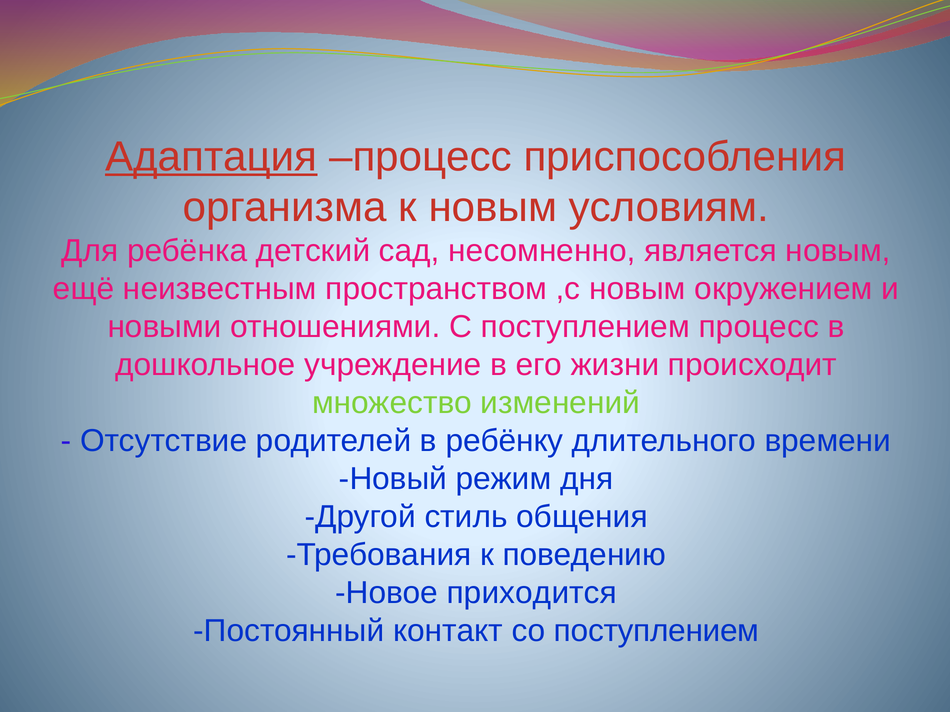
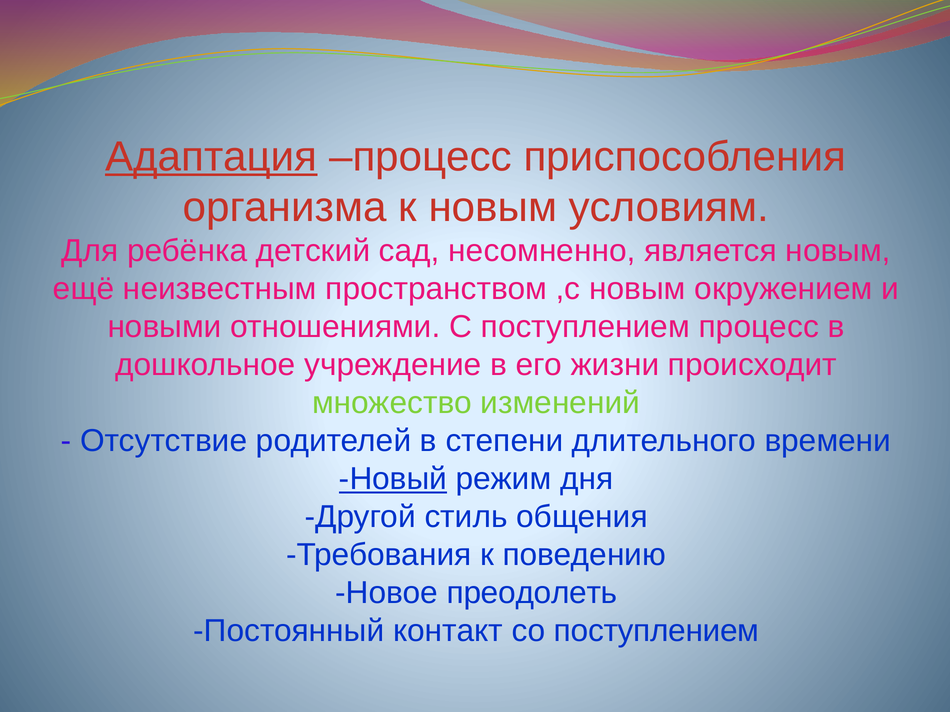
ребёнку: ребёнку -> степени
Новый underline: none -> present
приходится: приходится -> преодолеть
